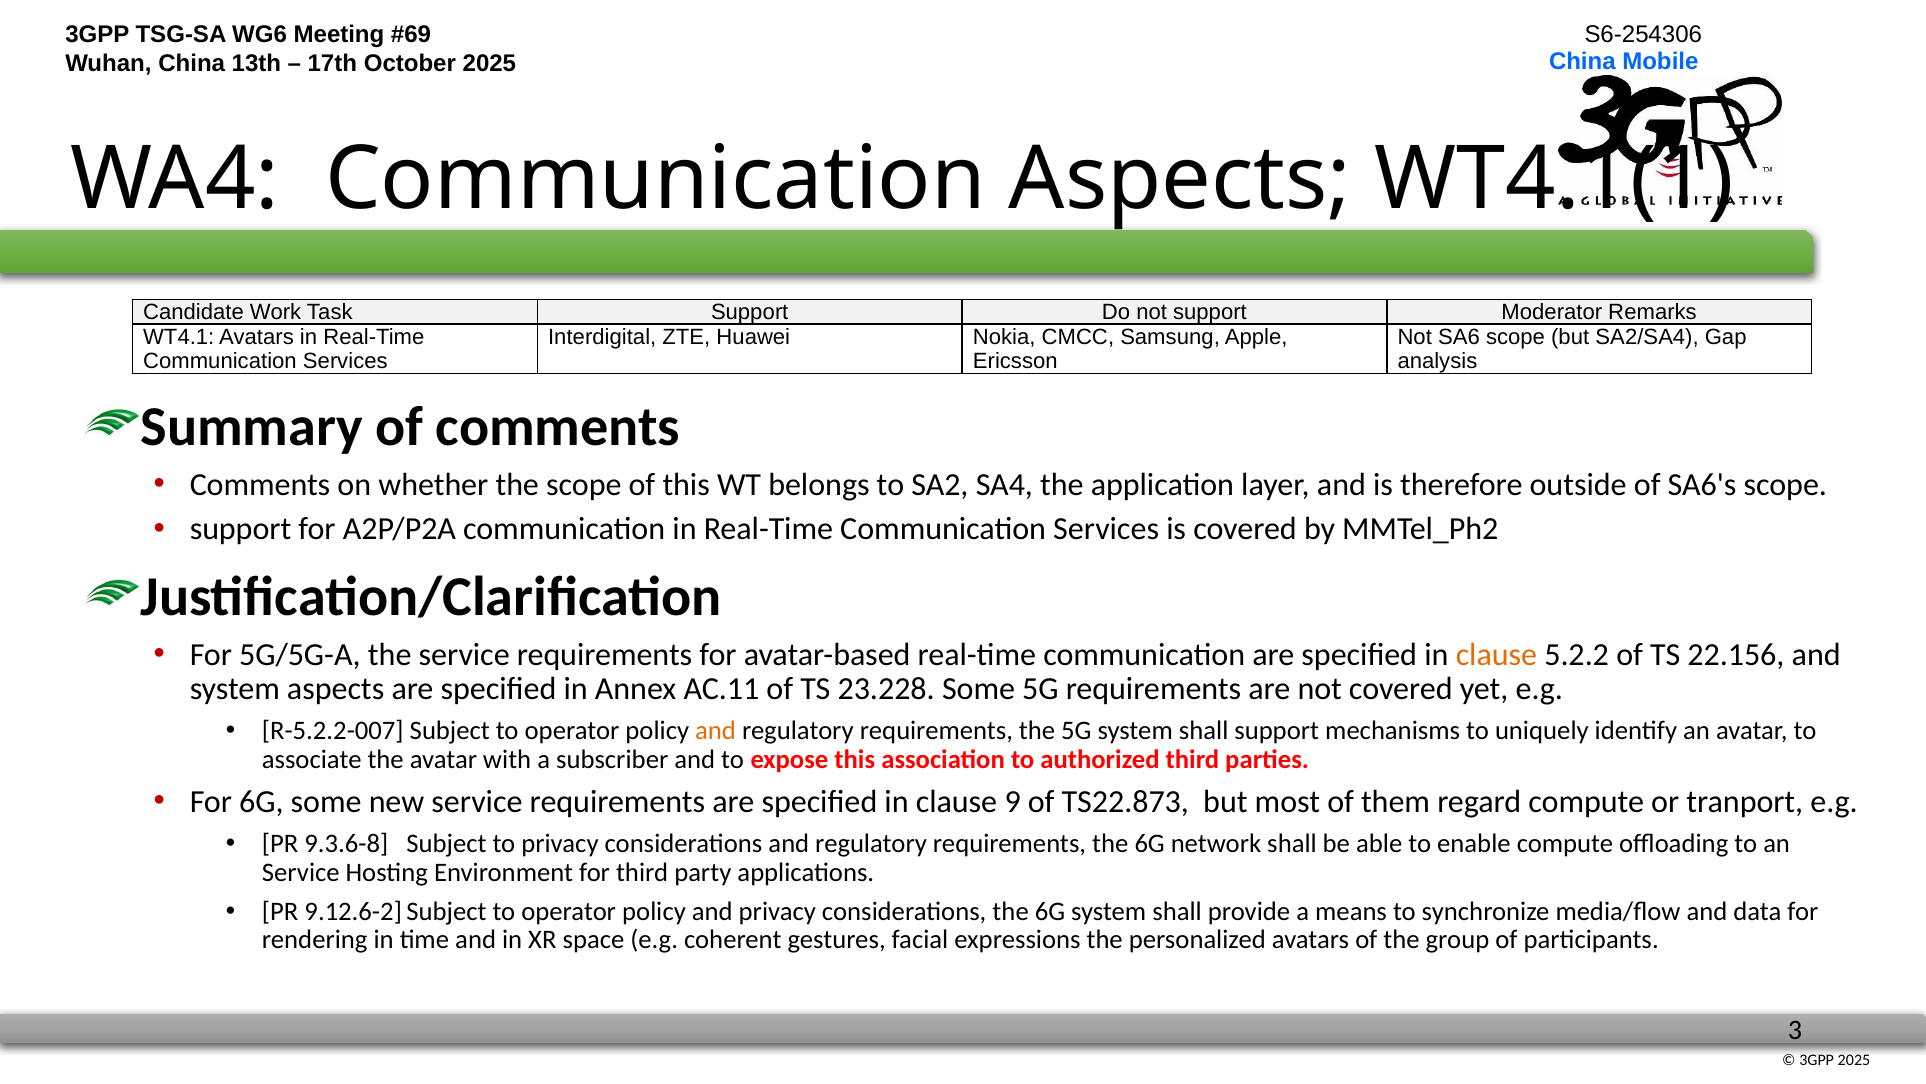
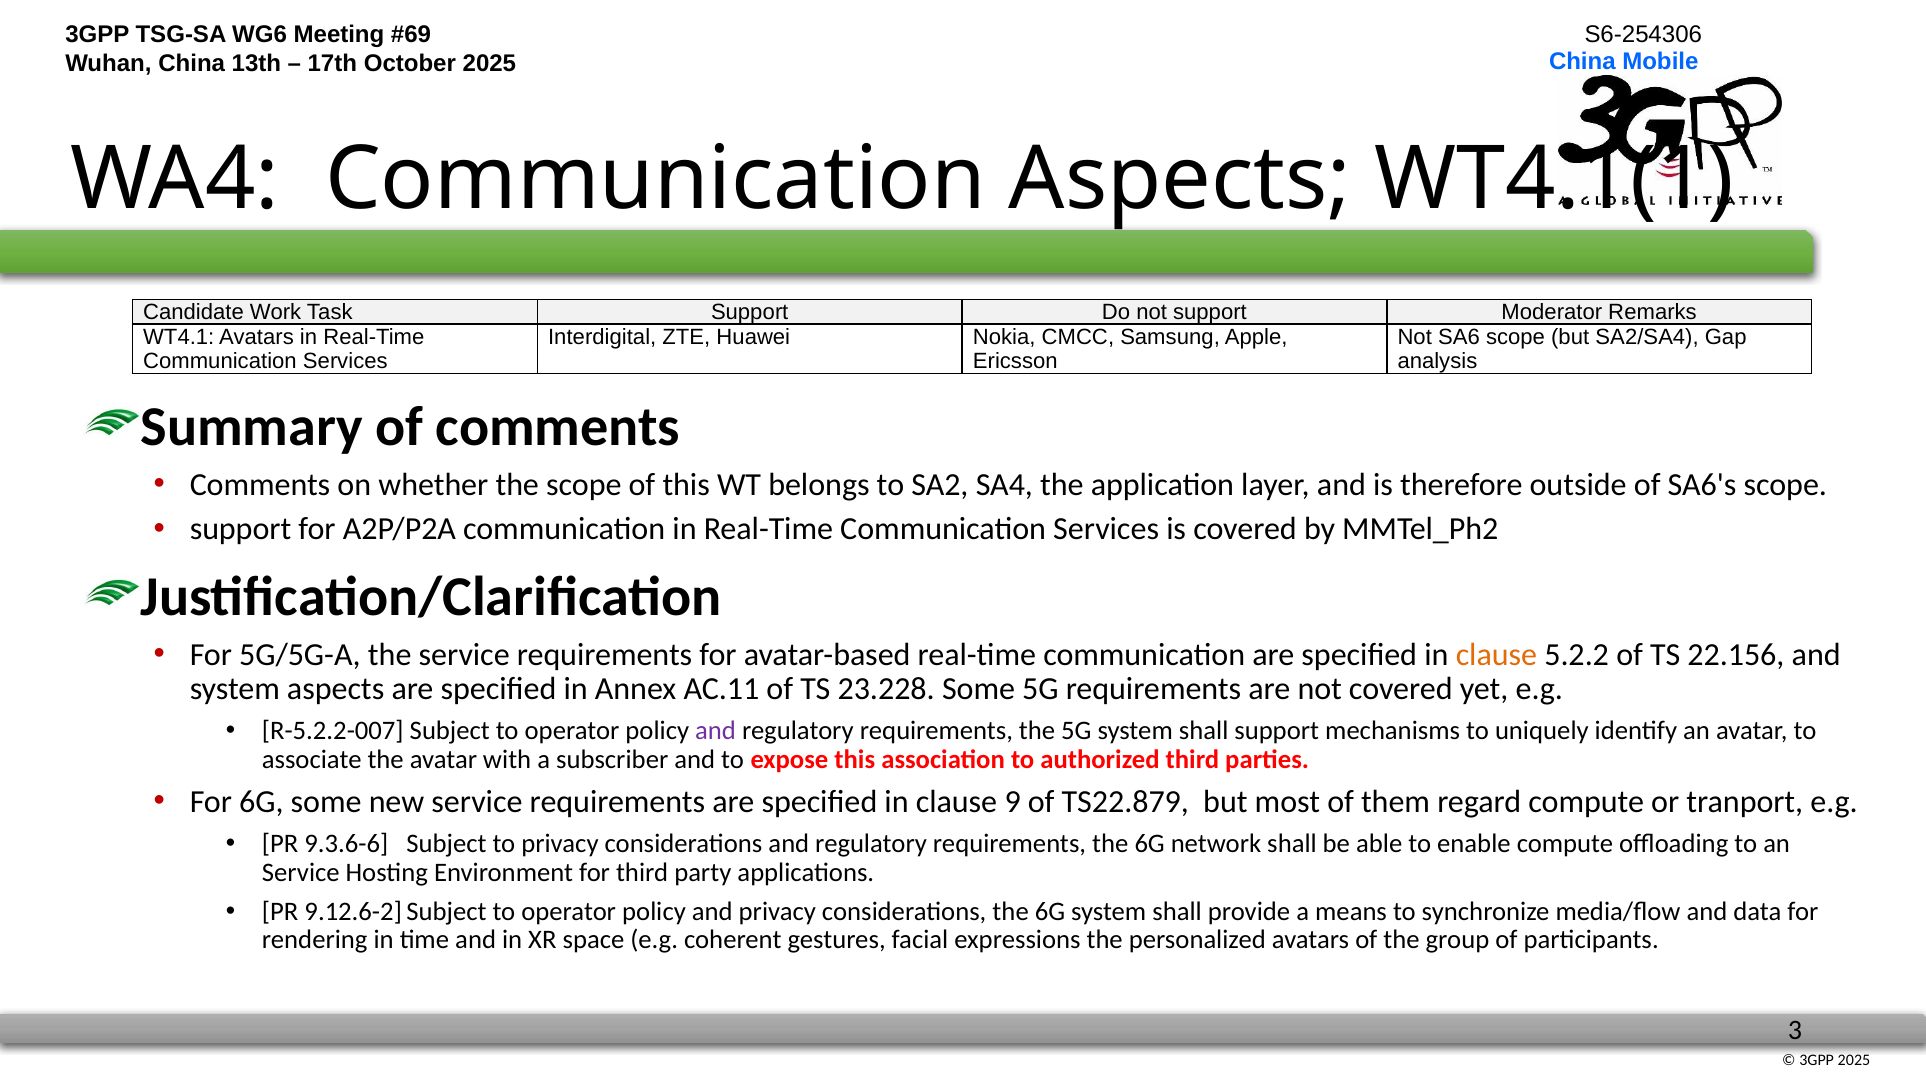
and at (716, 731) colour: orange -> purple
TS22.873: TS22.873 -> TS22.879
9.3.6-8: 9.3.6-8 -> 9.3.6-6
